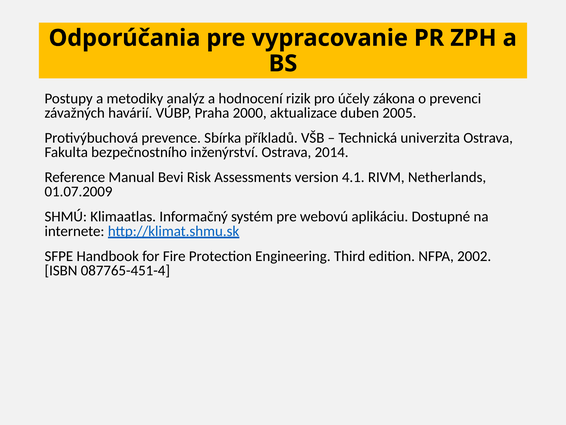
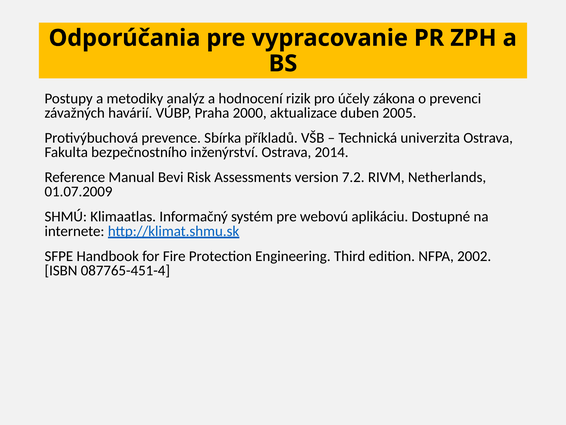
4.1: 4.1 -> 7.2
